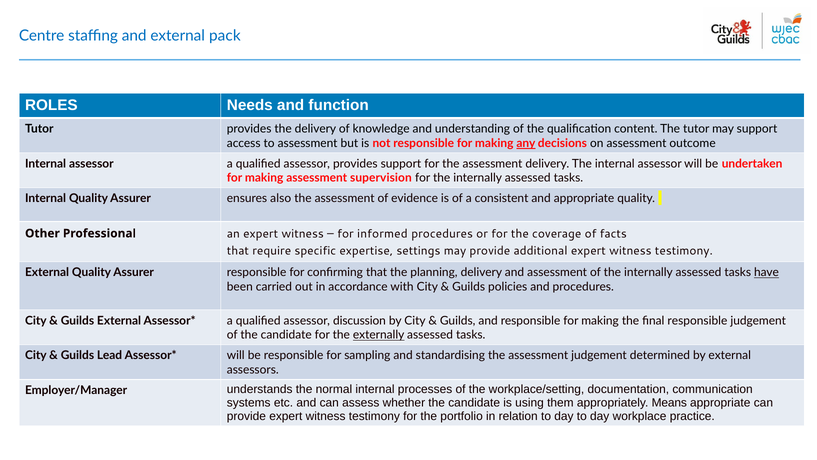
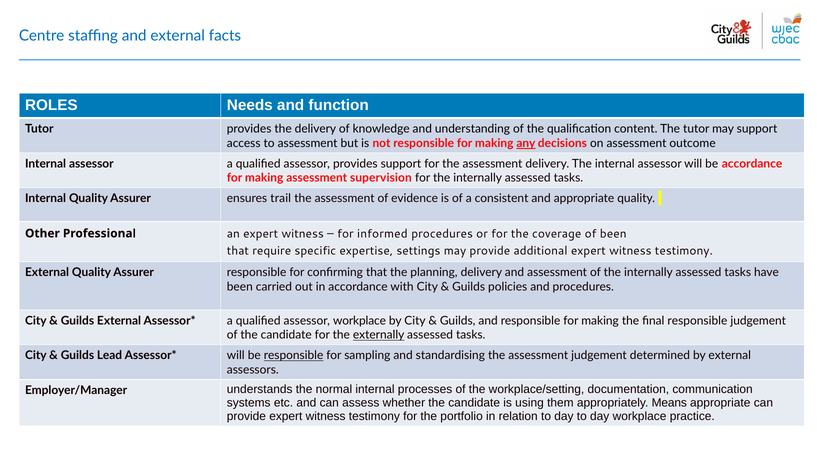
pack: pack -> facts
be undertaken: undertaken -> accordance
also: also -> trail
of facts: facts -> been
have underline: present -> none
assessor discussion: discussion -> workplace
responsible at (294, 355) underline: none -> present
